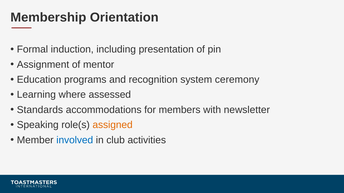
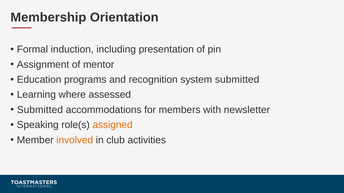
system ceremony: ceremony -> submitted
Standards at (40, 110): Standards -> Submitted
involved colour: blue -> orange
